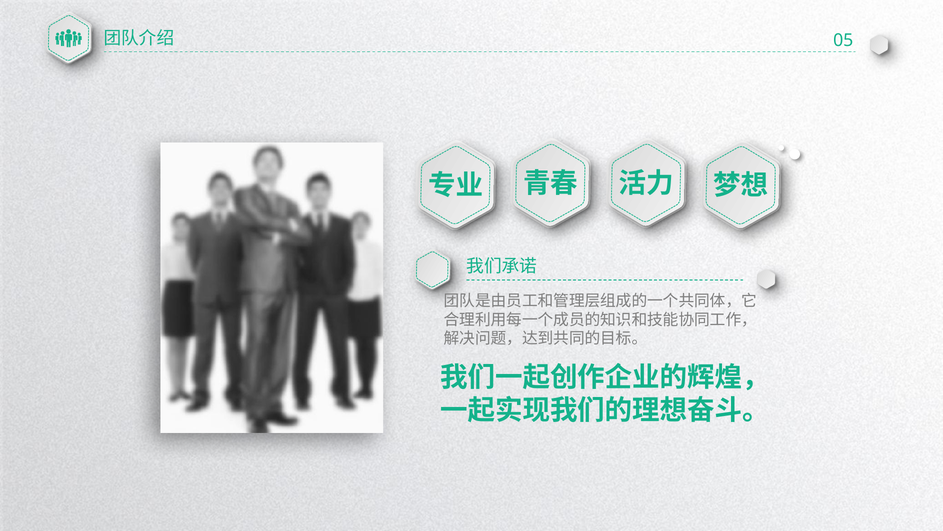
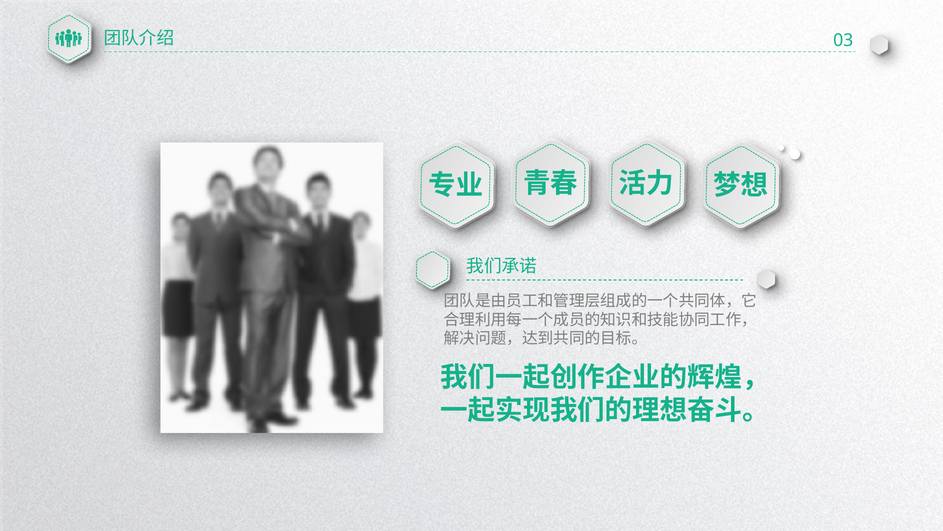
05: 05 -> 03
